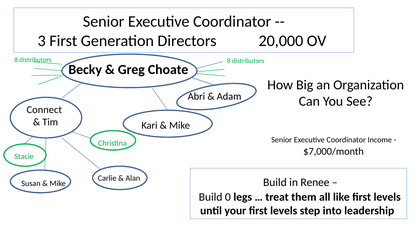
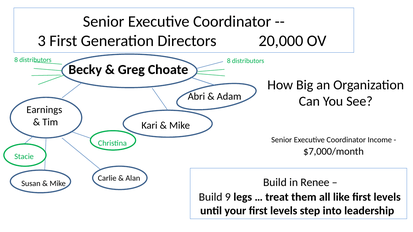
Connect: Connect -> Earnings
0: 0 -> 9
